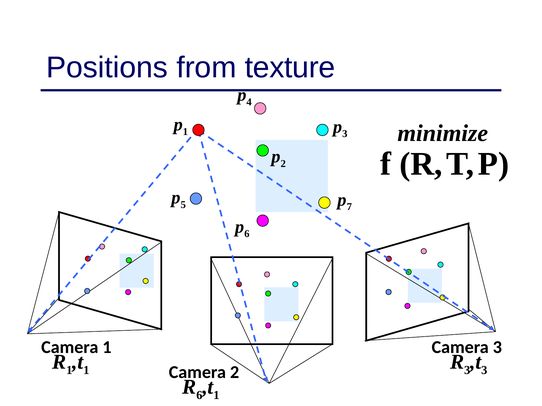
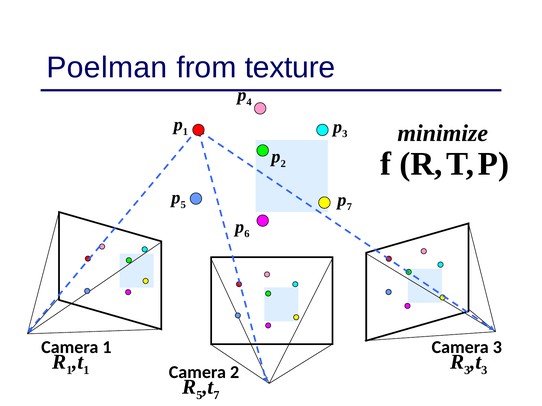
Positions: Positions -> Poelman
R 6: 6 -> 5
1 at (216, 396): 1 -> 7
